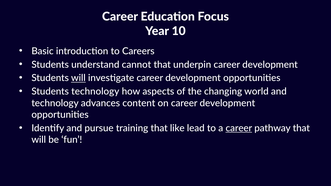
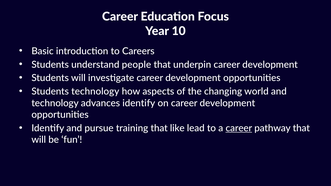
cannot: cannot -> people
will at (78, 78) underline: present -> none
advances content: content -> identify
